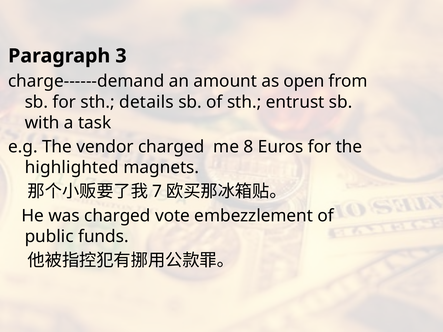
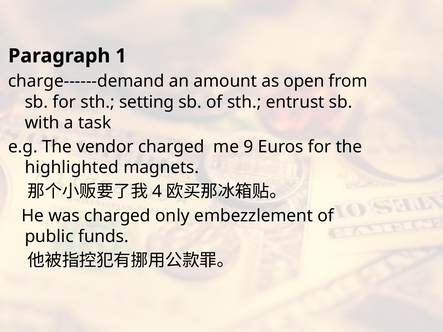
3: 3 -> 1
details: details -> setting
8: 8 -> 9
7: 7 -> 4
vote: vote -> only
